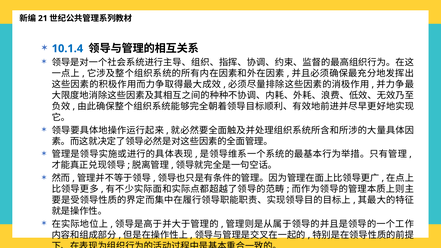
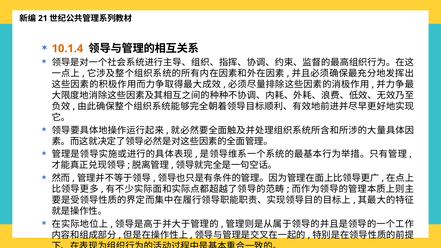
10.1.4 colour: blue -> orange
